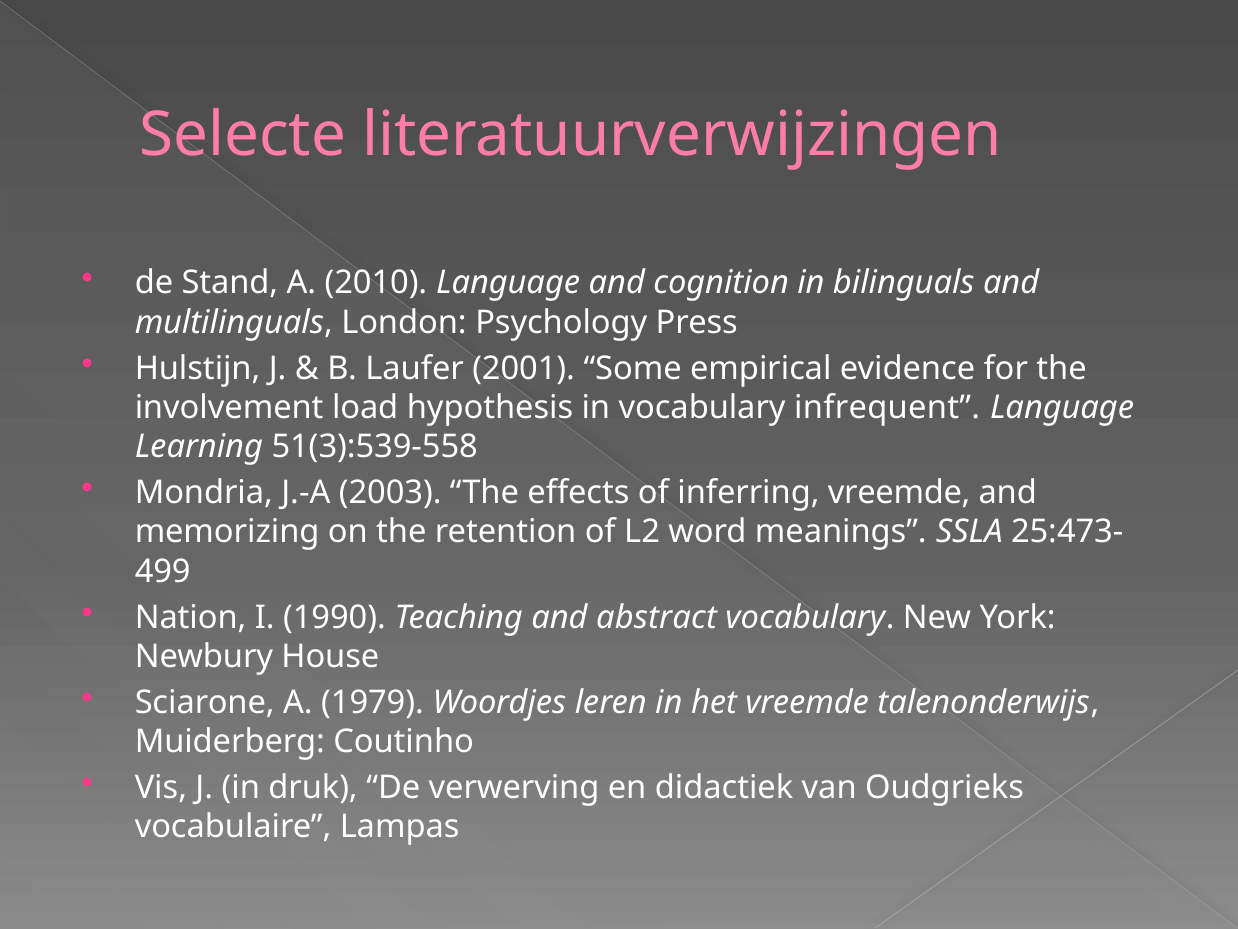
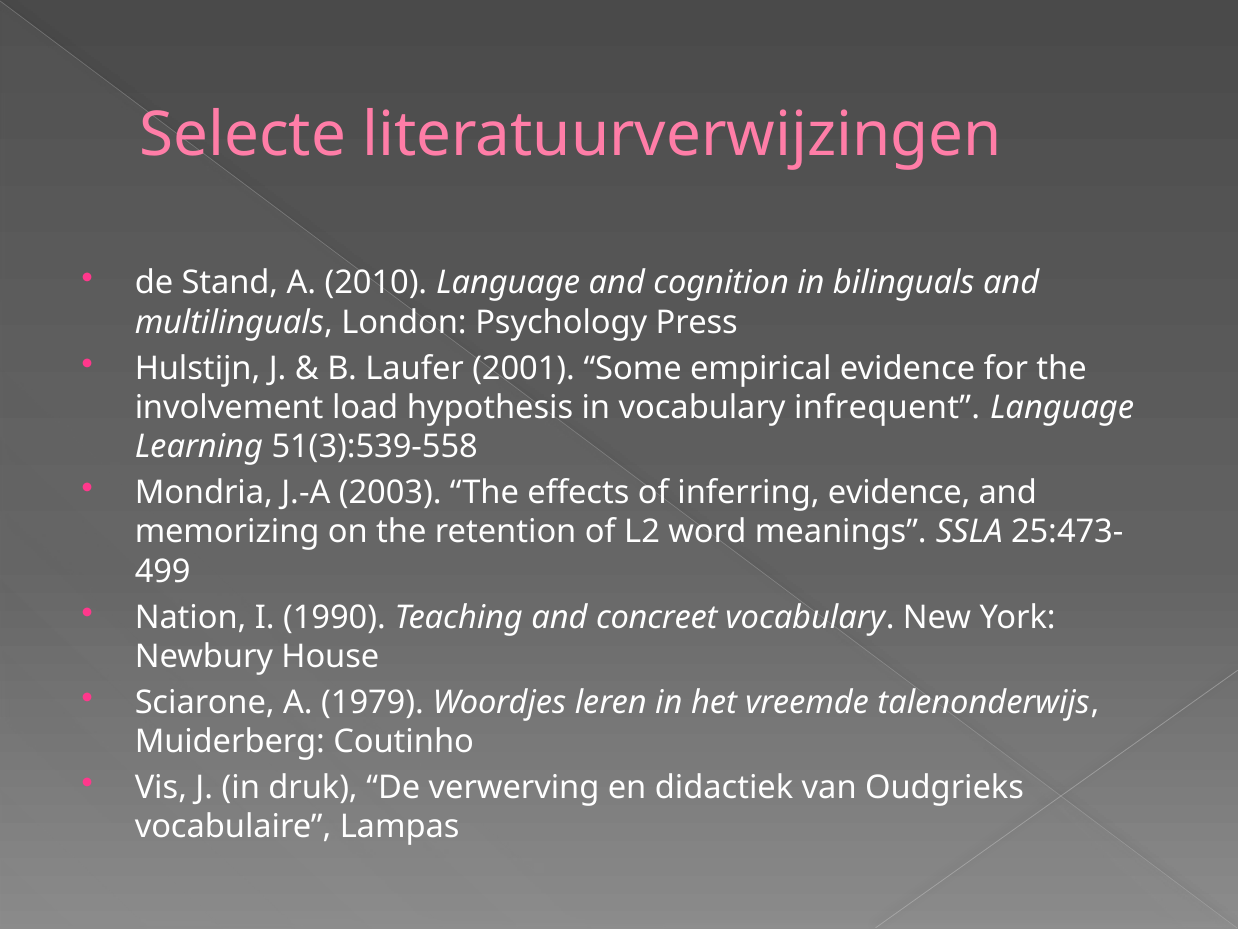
inferring vreemde: vreemde -> evidence
abstract: abstract -> concreet
